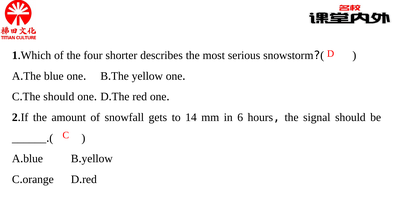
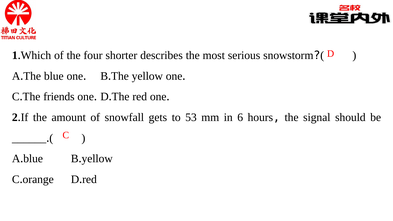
The should: should -> friends
14: 14 -> 53
